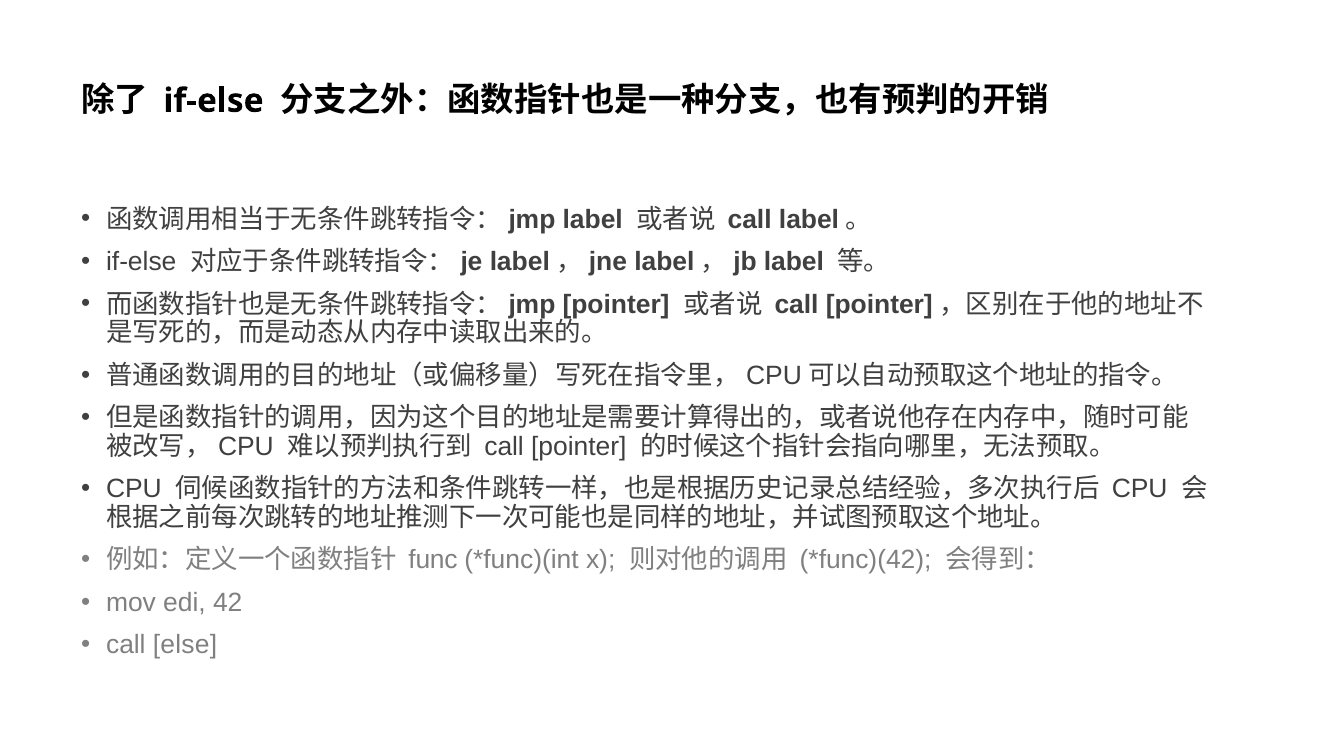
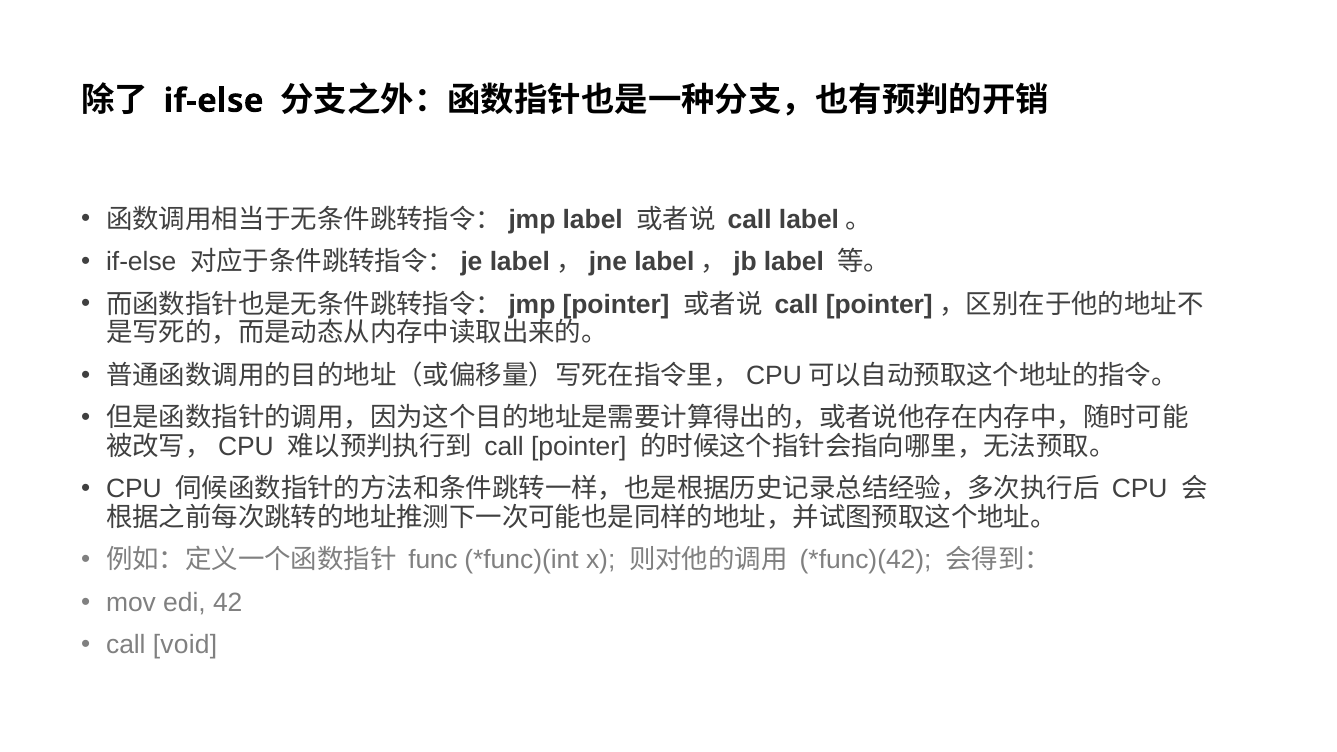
else: else -> void
